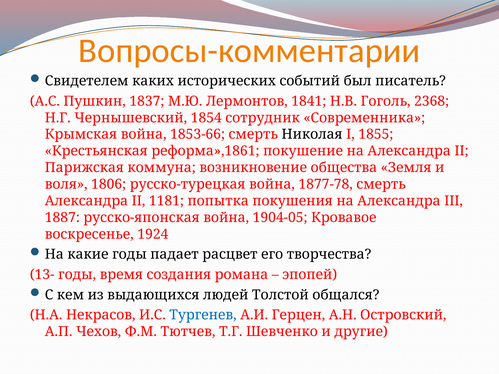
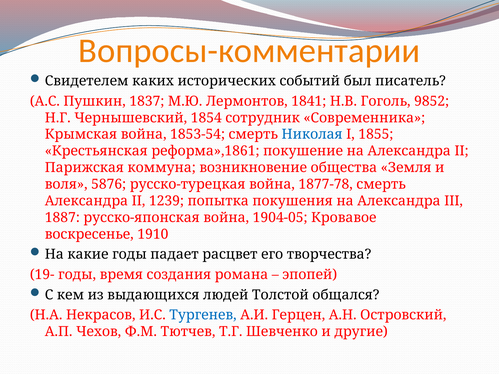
2368: 2368 -> 9852
1853-66: 1853-66 -> 1853-54
Николая colour: black -> blue
1806: 1806 -> 5876
1181: 1181 -> 1239
1924: 1924 -> 1910
13-: 13- -> 19-
